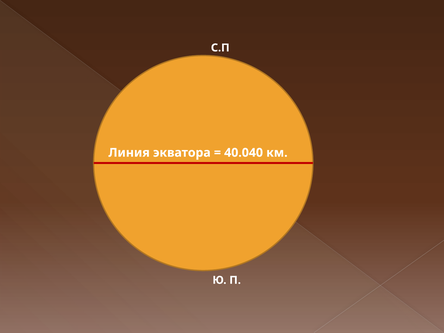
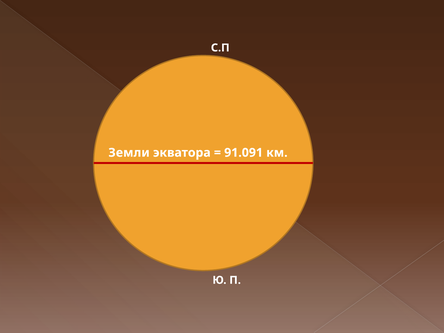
Линия: Линия -> Земли
40.040: 40.040 -> 91.091
